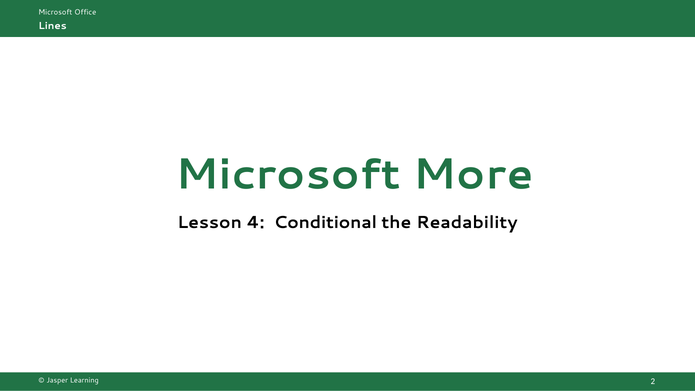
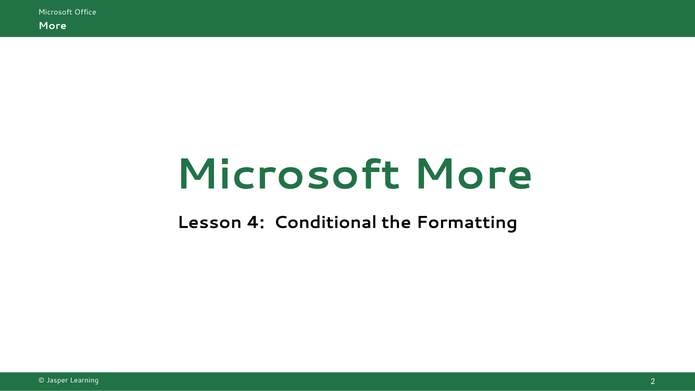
Lines at (52, 26): Lines -> More
Readability: Readability -> Formatting
